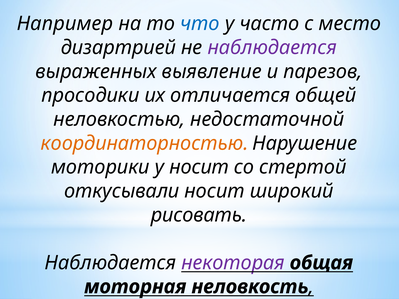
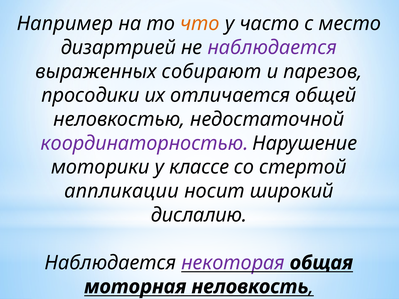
что colour: blue -> orange
выявление: выявление -> собирают
координаторностью colour: orange -> purple
у носит: носит -> классе
откусывали: откусывали -> аппликации
рисовать: рисовать -> дислалию
